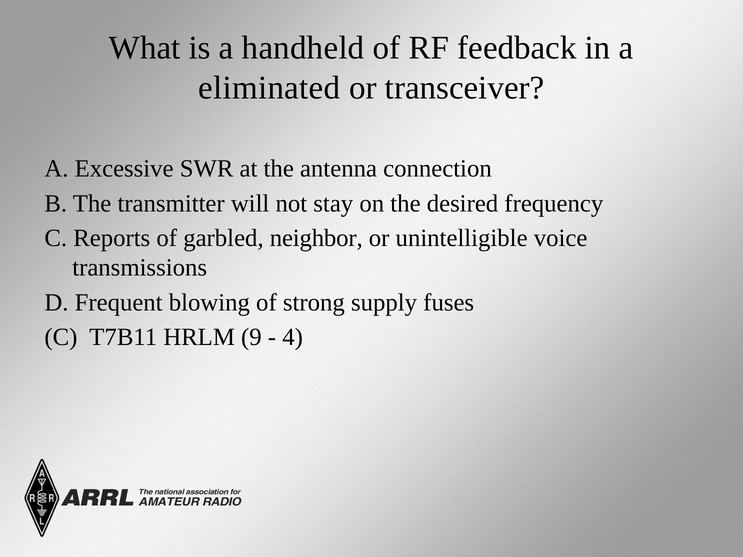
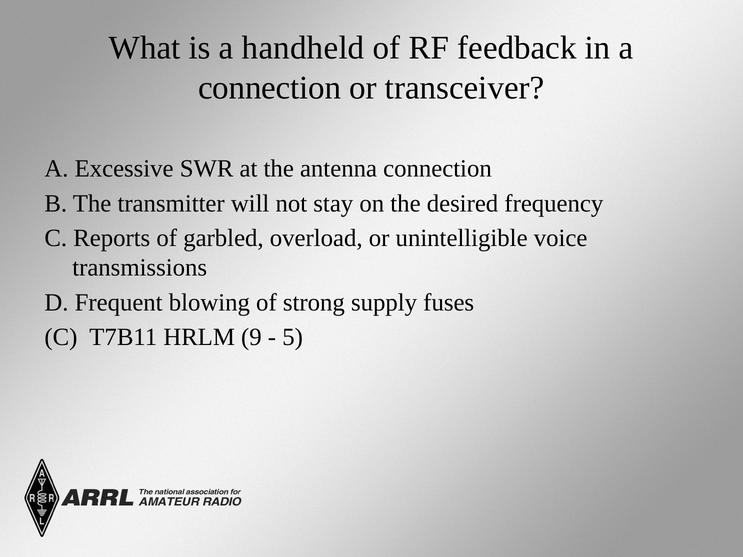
eliminated at (269, 88): eliminated -> connection
neighbor: neighbor -> overload
4: 4 -> 5
